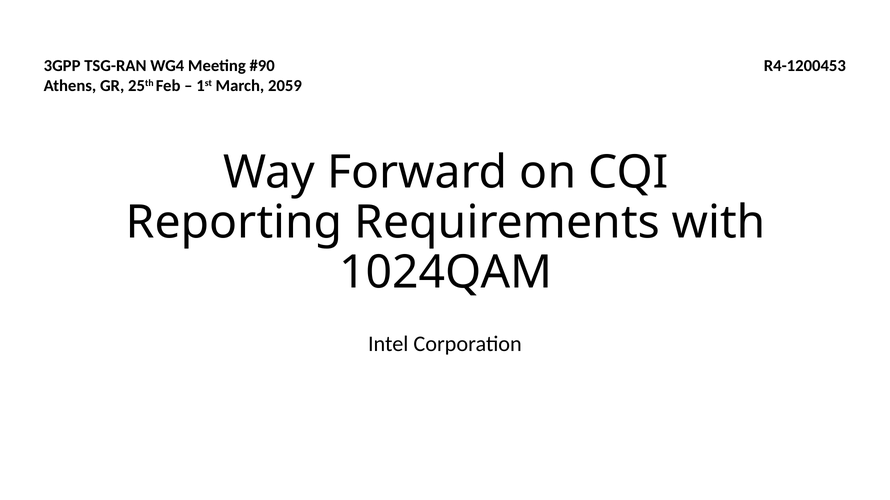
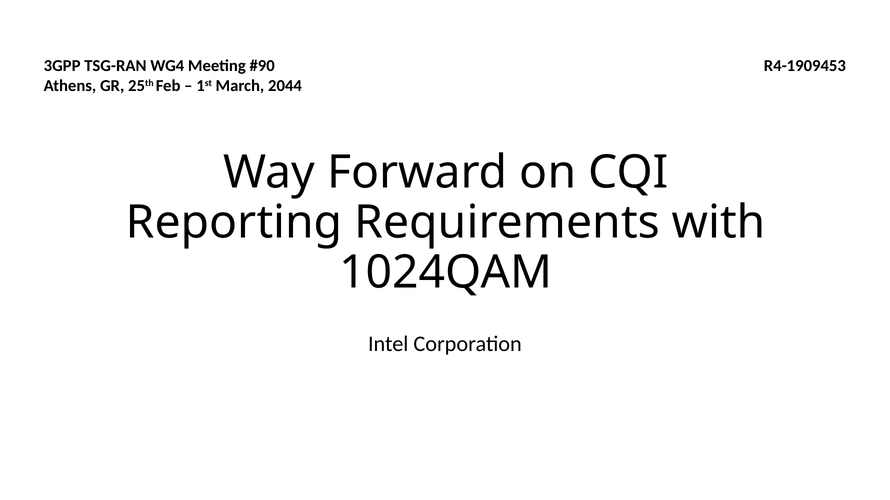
R4-1200453: R4-1200453 -> R4-1909453
2059: 2059 -> 2044
